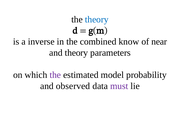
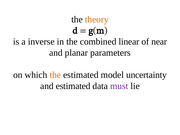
theory at (97, 19) colour: blue -> orange
know: know -> linear
and theory: theory -> planar
the at (55, 75) colour: purple -> orange
probability: probability -> uncertainty
and observed: observed -> estimated
